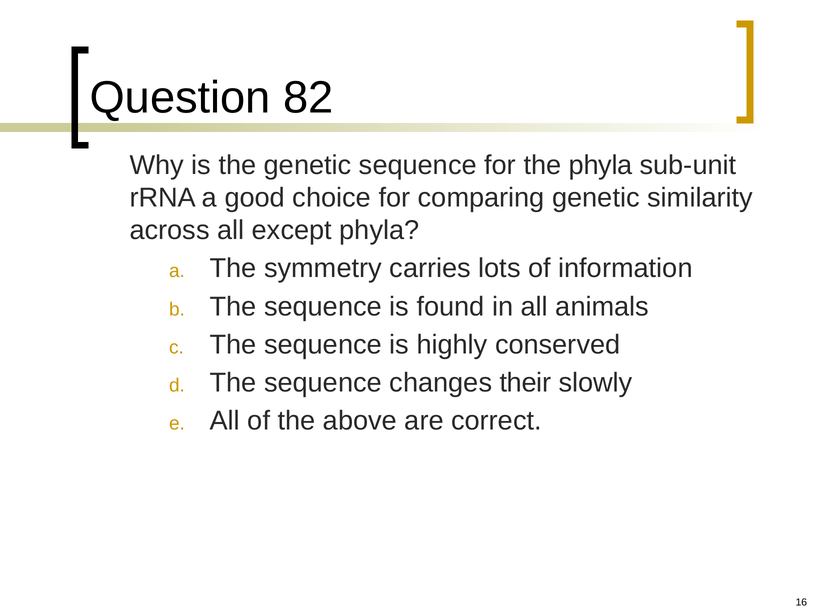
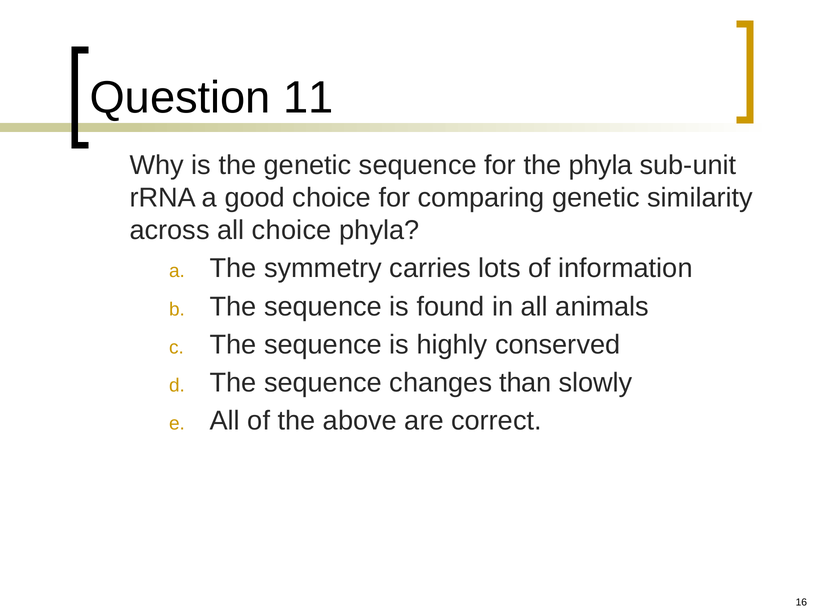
82: 82 -> 11
all except: except -> choice
their: their -> than
